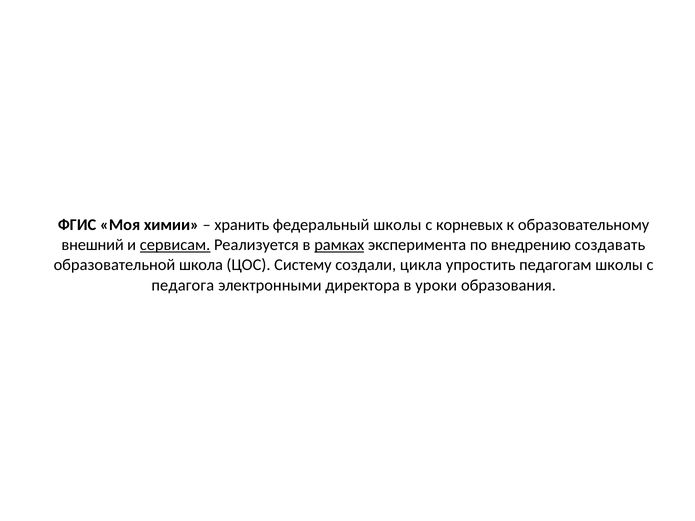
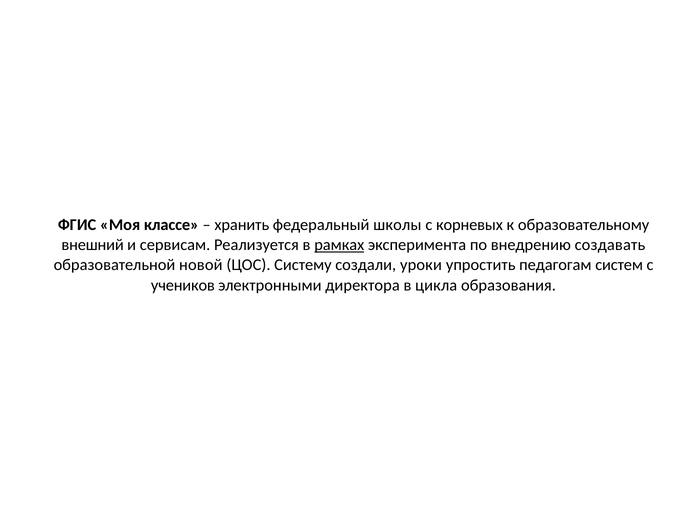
химии: химии -> классе
сервисам underline: present -> none
школа: школа -> новой
цикла: цикла -> уроки
педагогам школы: школы -> систем
педагога: педагога -> учеников
уроки: уроки -> цикла
